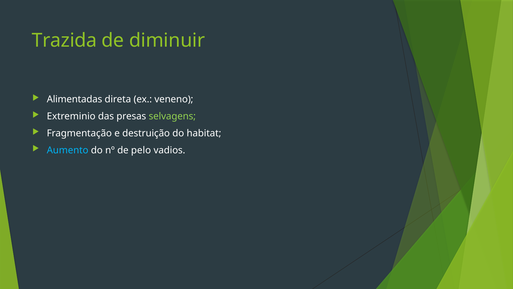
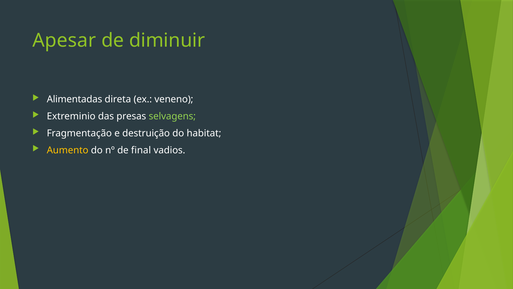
Trazida: Trazida -> Apesar
Aumento colour: light blue -> yellow
pelo: pelo -> final
